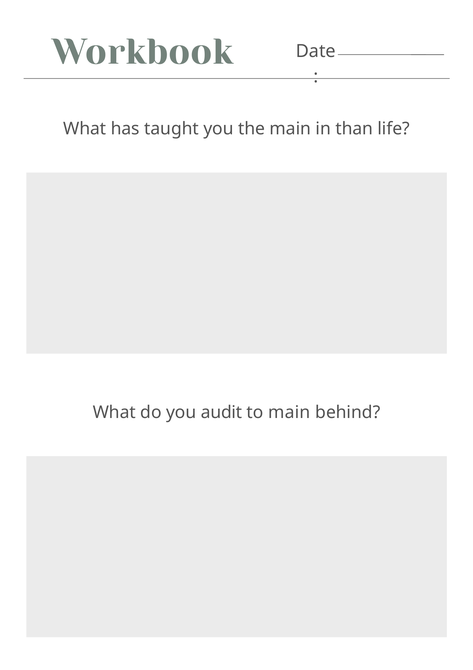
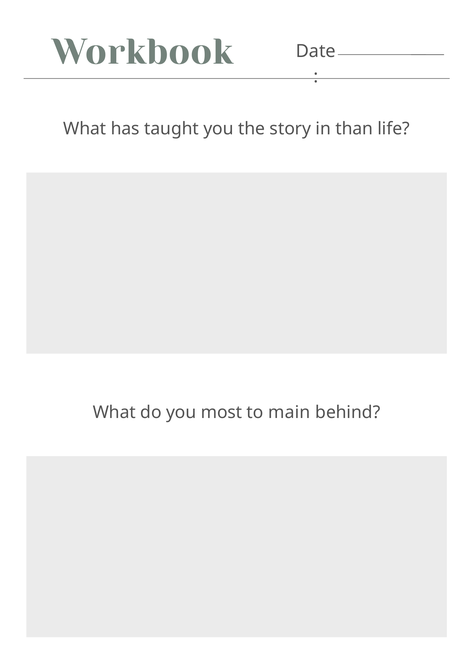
the main: main -> story
audit: audit -> most
